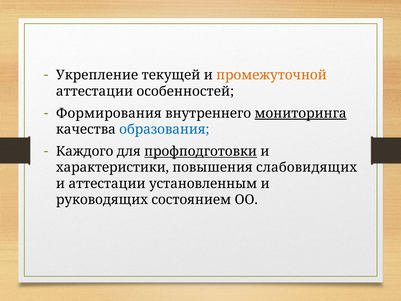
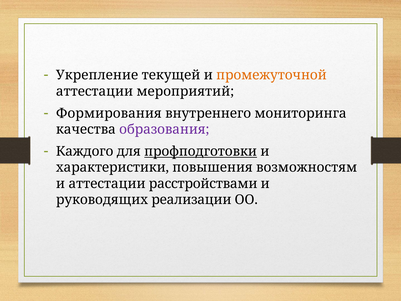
особенностей: особенностей -> мероприятий
мониторинга underline: present -> none
образования colour: blue -> purple
слабовидящих: слабовидящих -> возможностям
установленным: установленным -> расстройствами
состоянием: состоянием -> реализации
